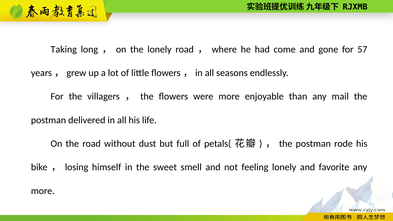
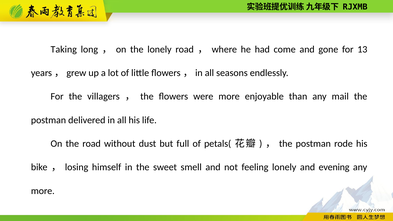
57: 57 -> 13
favorite: favorite -> evening
